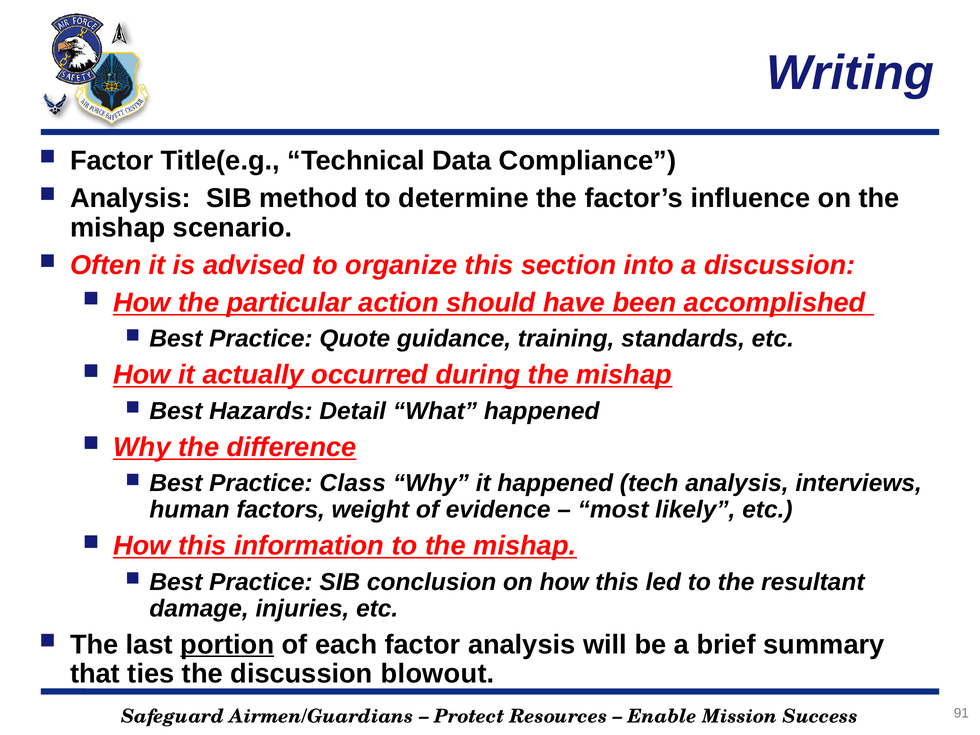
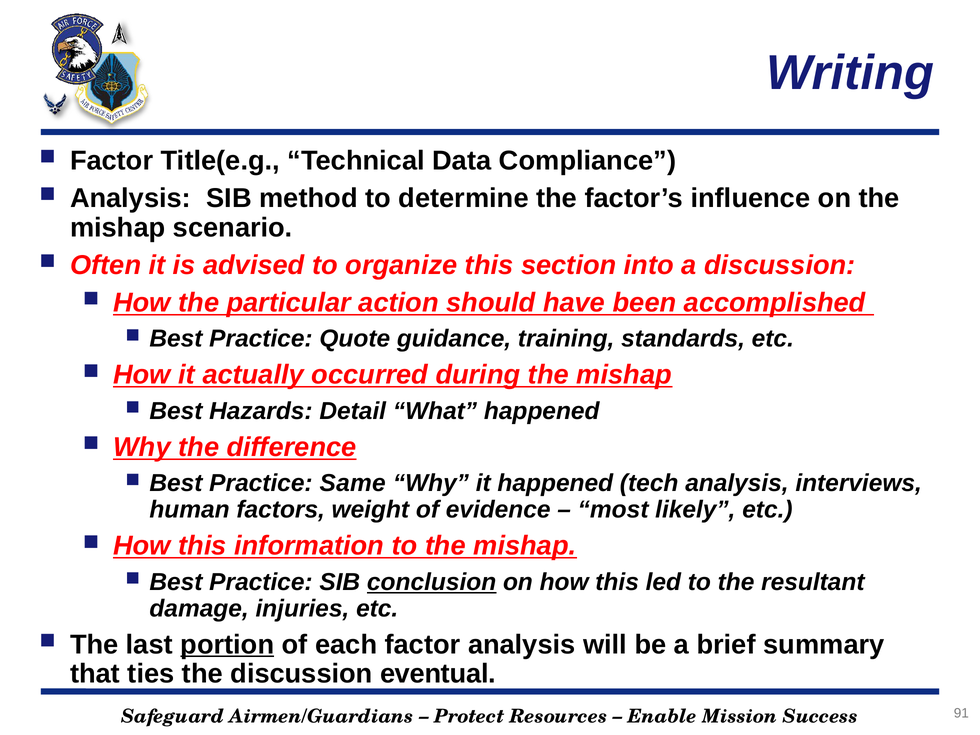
Class: Class -> Same
conclusion underline: none -> present
blowout: blowout -> eventual
